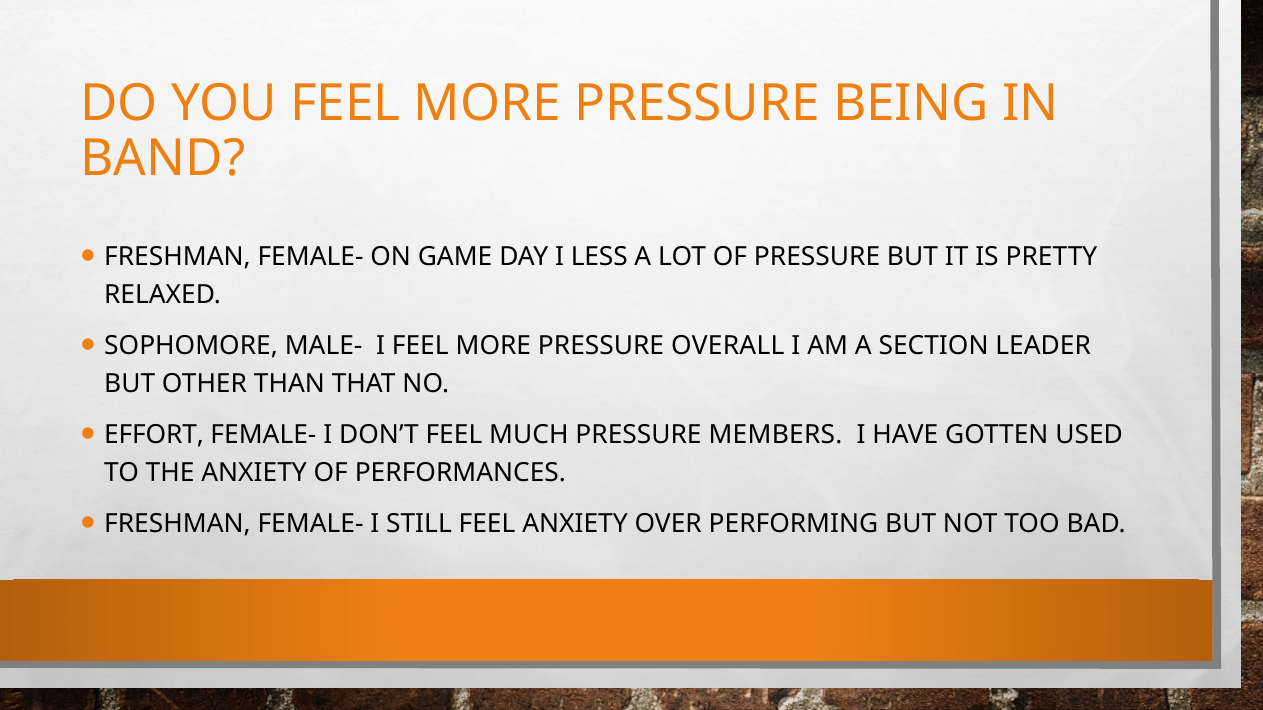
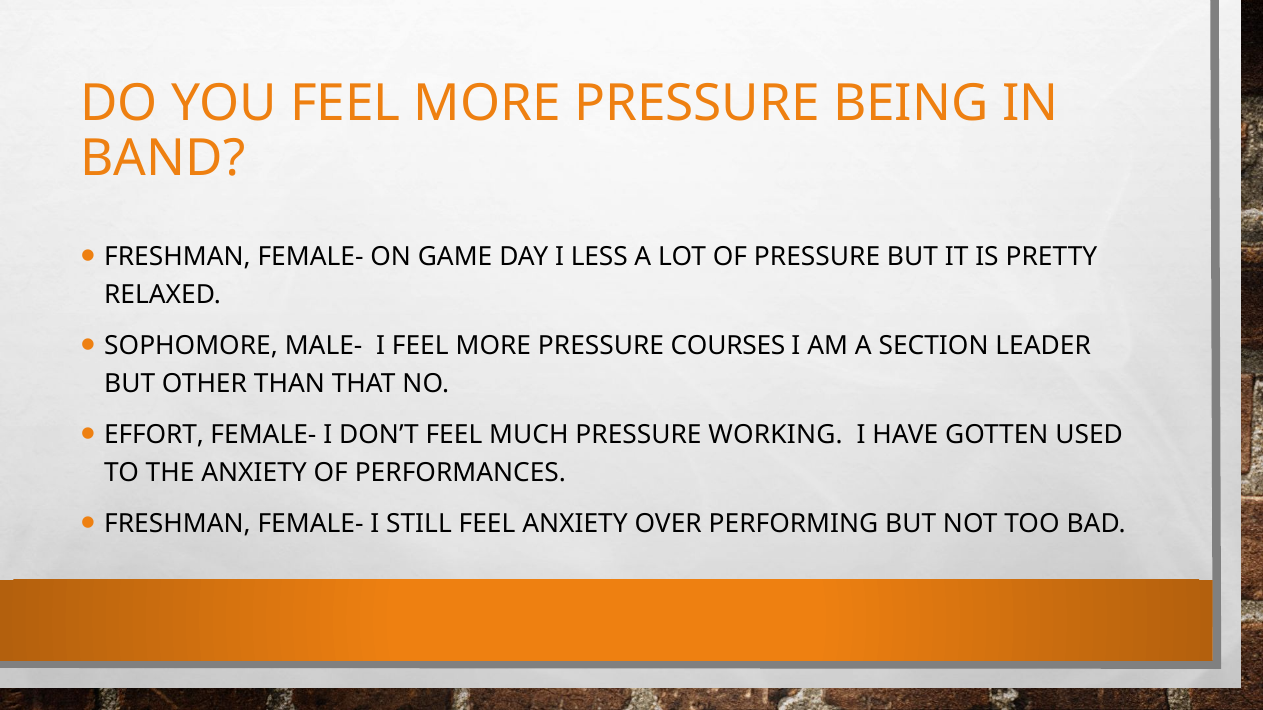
OVERALL: OVERALL -> COURSES
MEMBERS: MEMBERS -> WORKING
